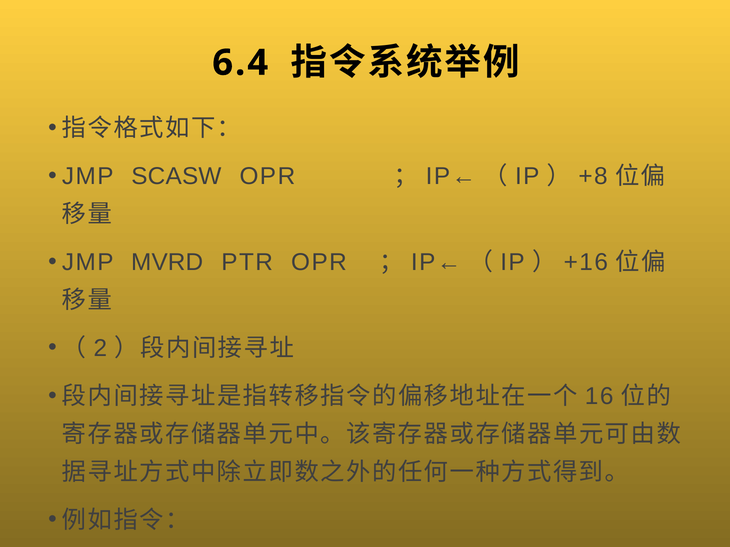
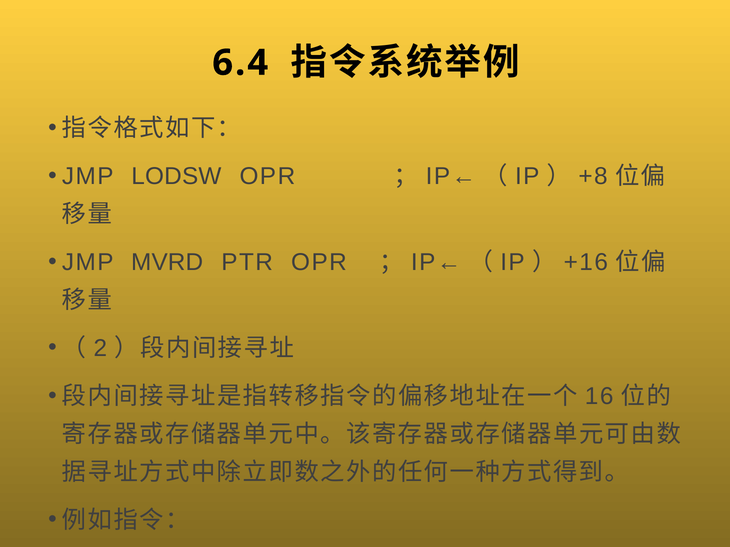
SCASW: SCASW -> LODSW
